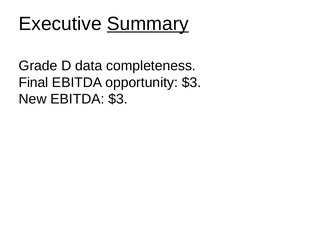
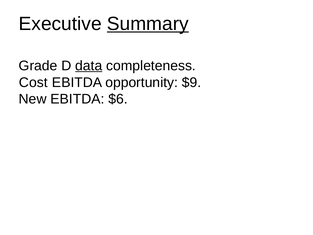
data underline: none -> present
Final: Final -> Cost
opportunity $3: $3 -> $9
EBITDA $3: $3 -> $6
